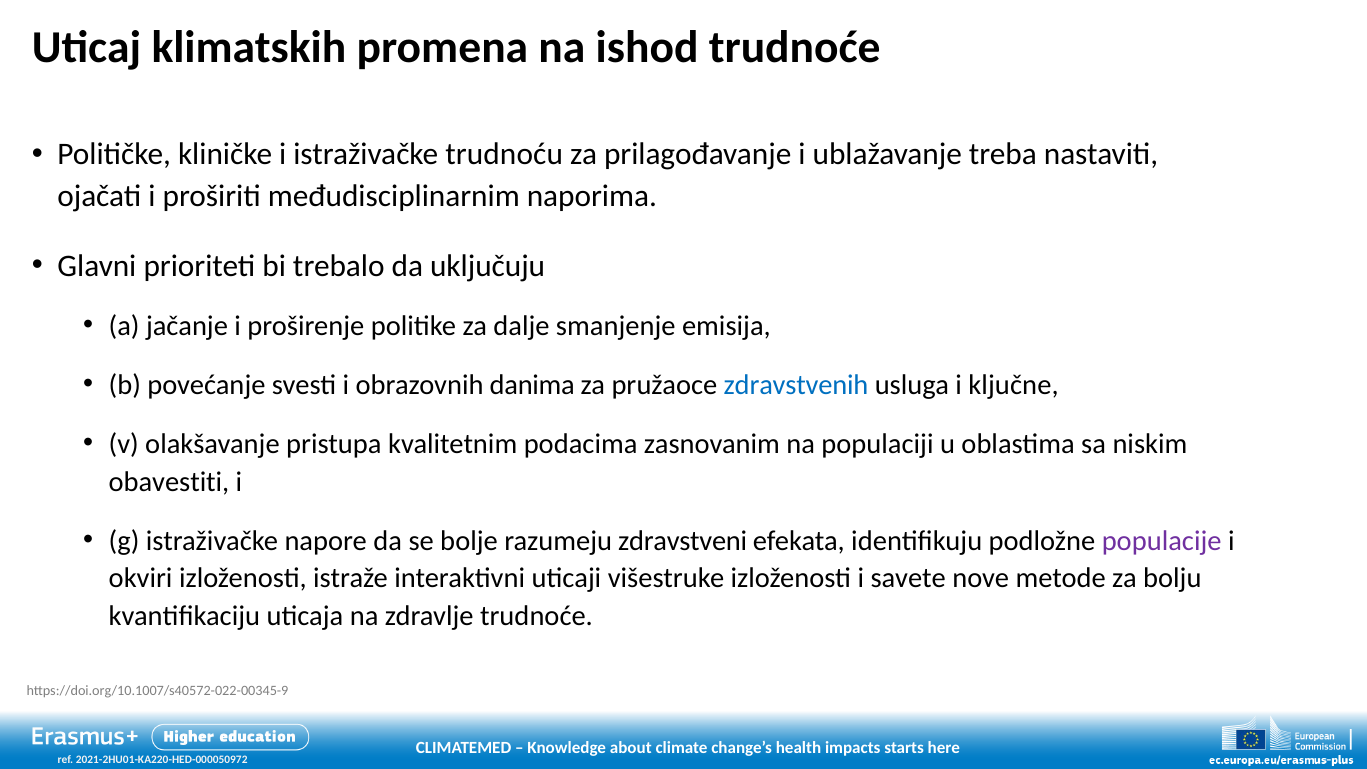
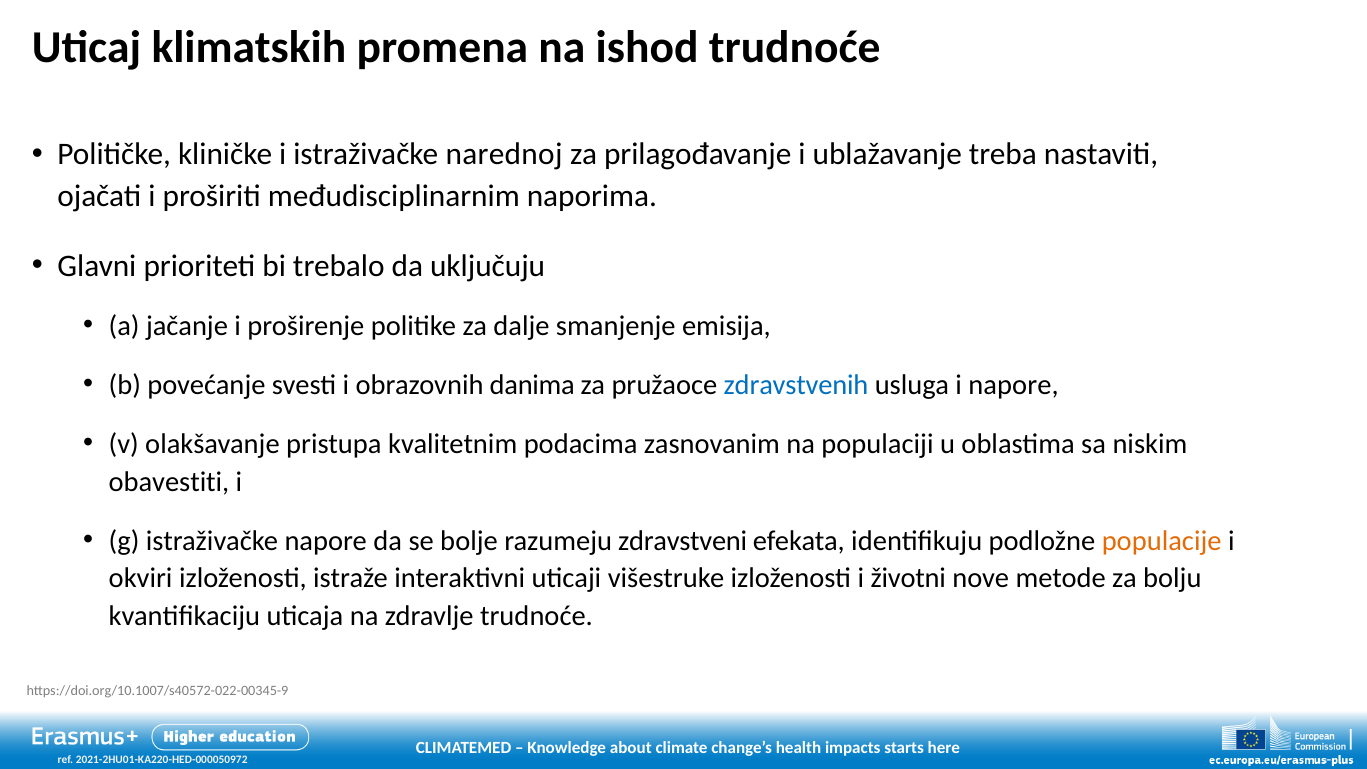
trudnoću: trudnoću -> narednoj
i ključne: ključne -> napore
populacije colour: purple -> orange
savete: savete -> životni
